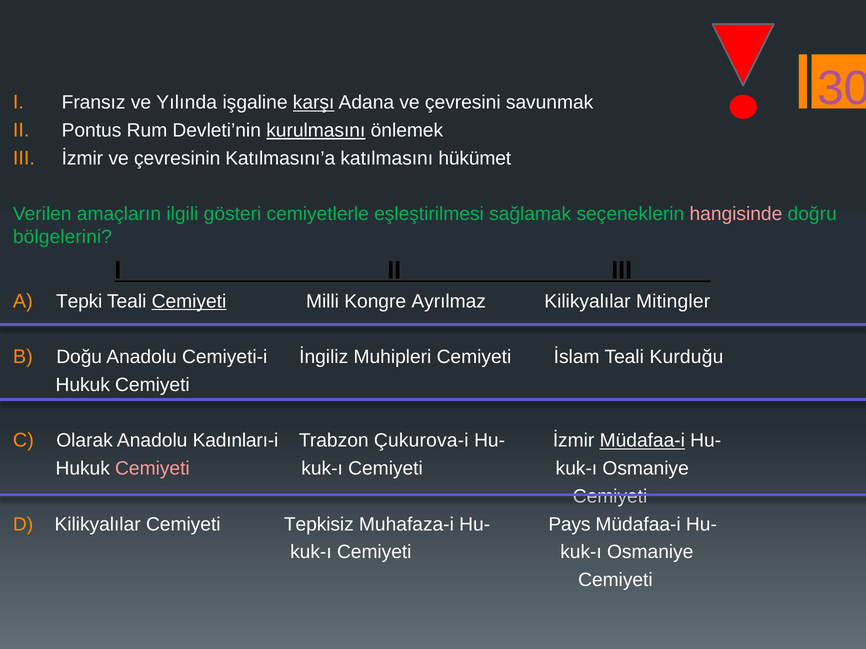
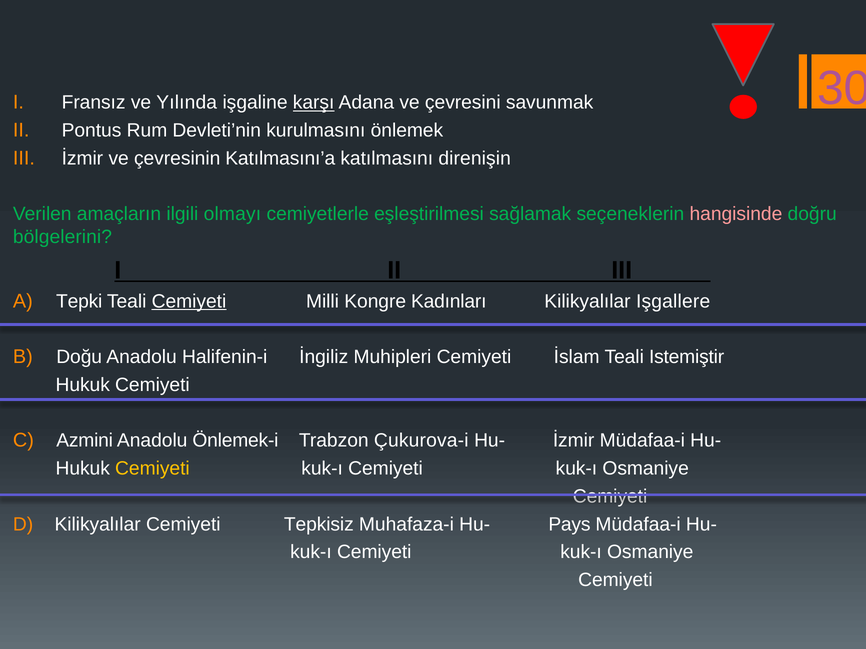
kurulmasını underline: present -> none
hükümet: hükümet -> direnişin
gösteri: gösteri -> olmayı
Ayrılmaz: Ayrılmaz -> Kadınları
Mitingler: Mitingler -> Işgallere
Cemiyeti-i: Cemiyeti-i -> Halifenin-i
Kurduğu: Kurduğu -> Istemiştir
Olarak: Olarak -> Azmini
Kadınları-i: Kadınları-i -> Önlemek-i
Müdafaa-i at (642, 441) underline: present -> none
Cemiyeti at (152, 469) colour: pink -> yellow
